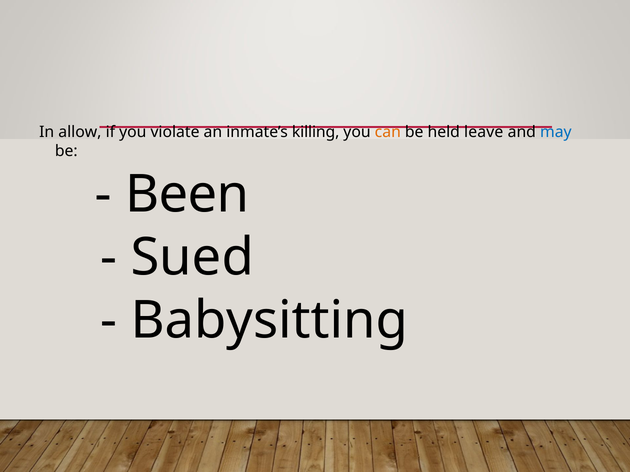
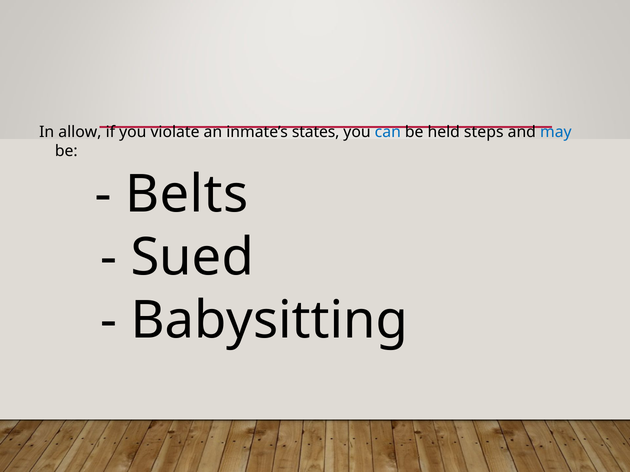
killing: killing -> states
can colour: orange -> blue
leave: leave -> steps
Been: Been -> Belts
